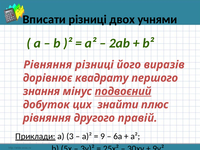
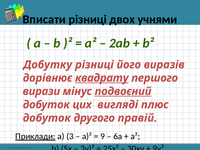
Рівняння at (48, 65): Рівняння -> Добутку
квадрату underline: none -> present
знання: знання -> вирази
знайти: знайти -> вигляді
рівняння at (47, 118): рівняння -> добуток
